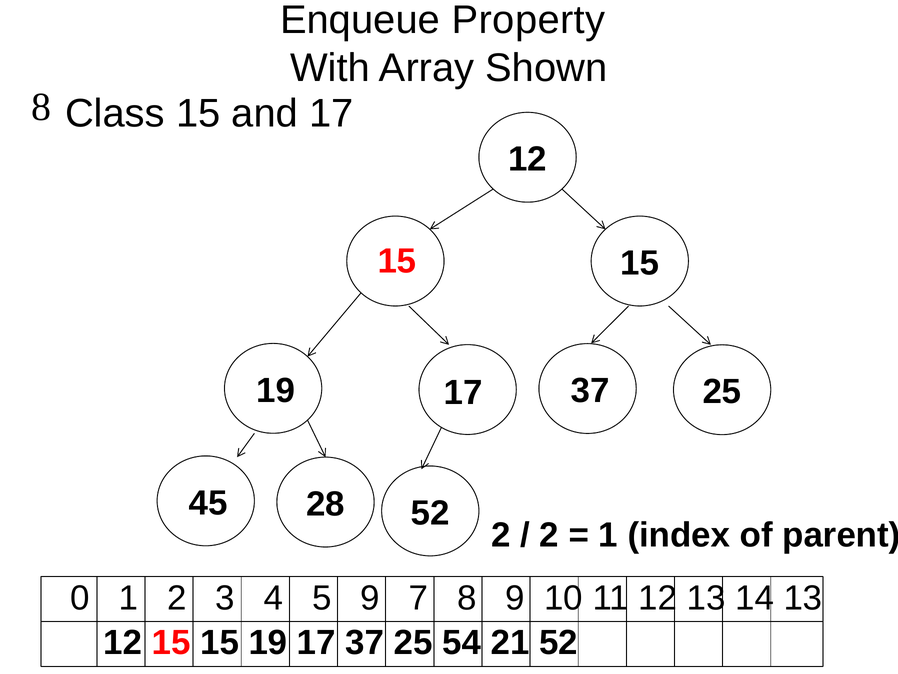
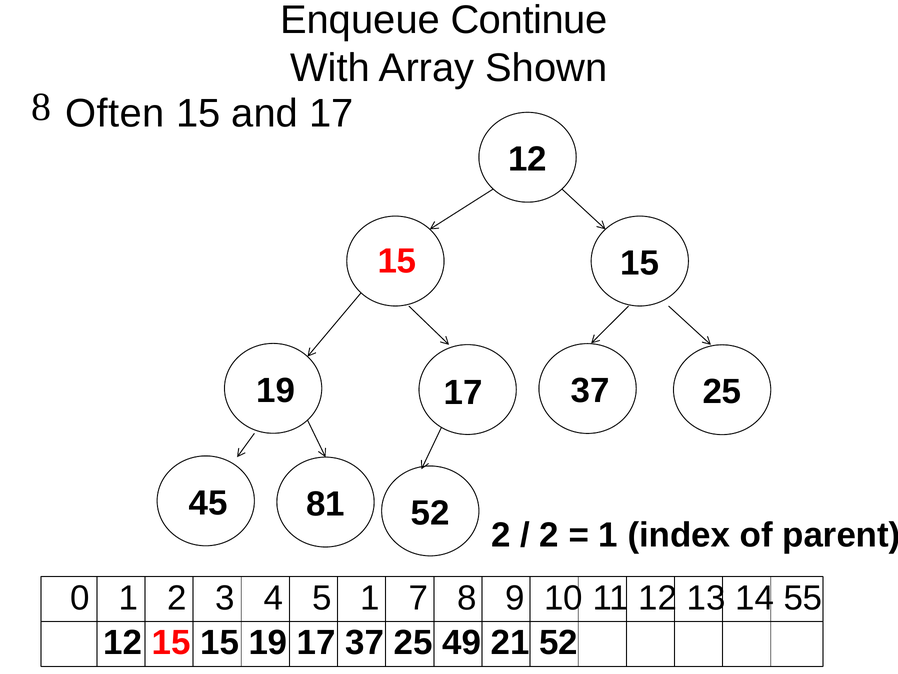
Property: Property -> Continue
Class: Class -> Often
28: 28 -> 81
5 9: 9 -> 1
14 13: 13 -> 55
54: 54 -> 49
